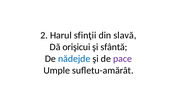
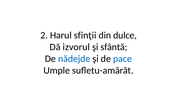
slavă: slavă -> dulce
orişicui: orişicui -> izvorul
pace colour: purple -> blue
